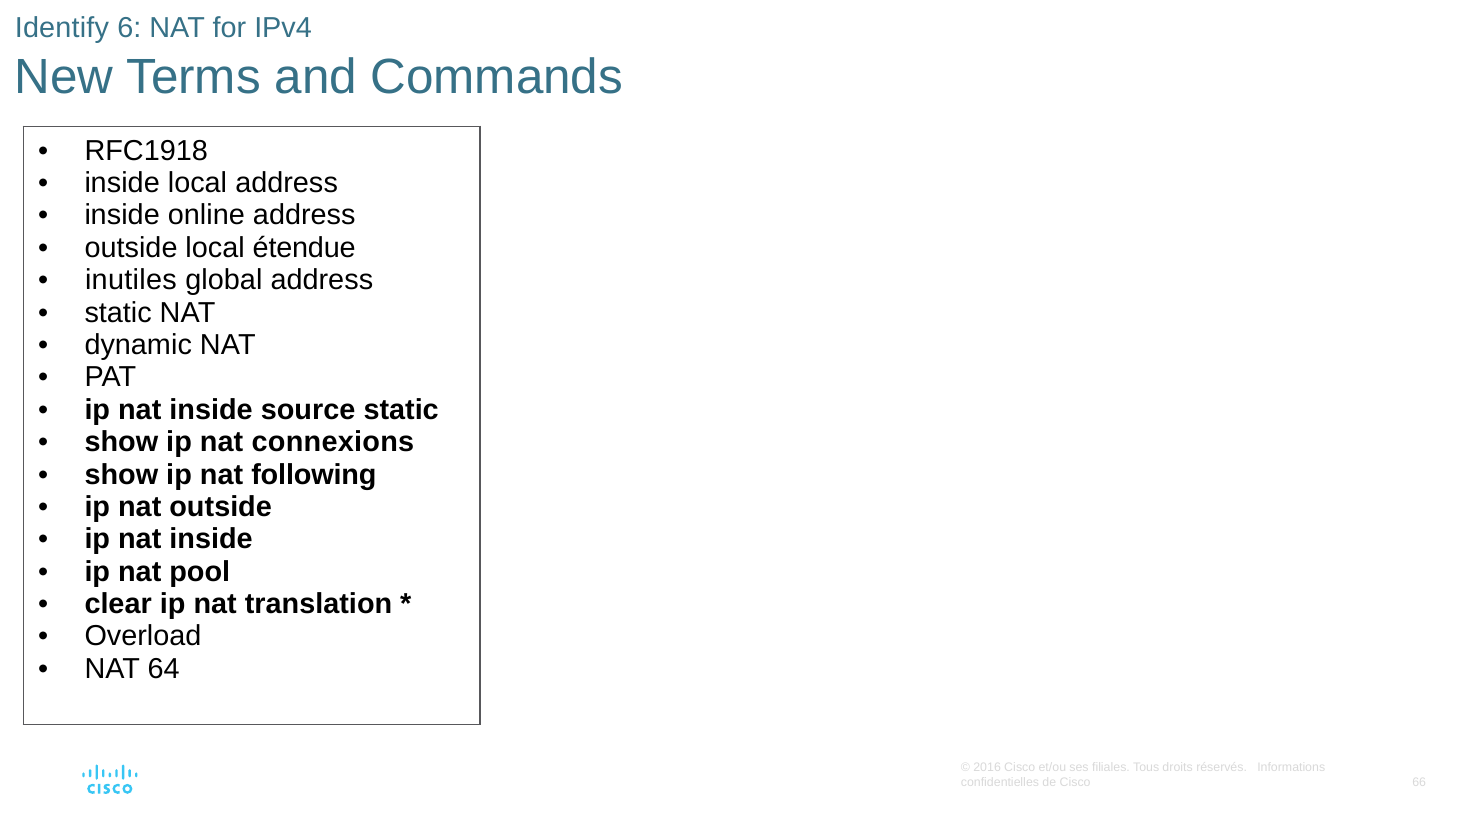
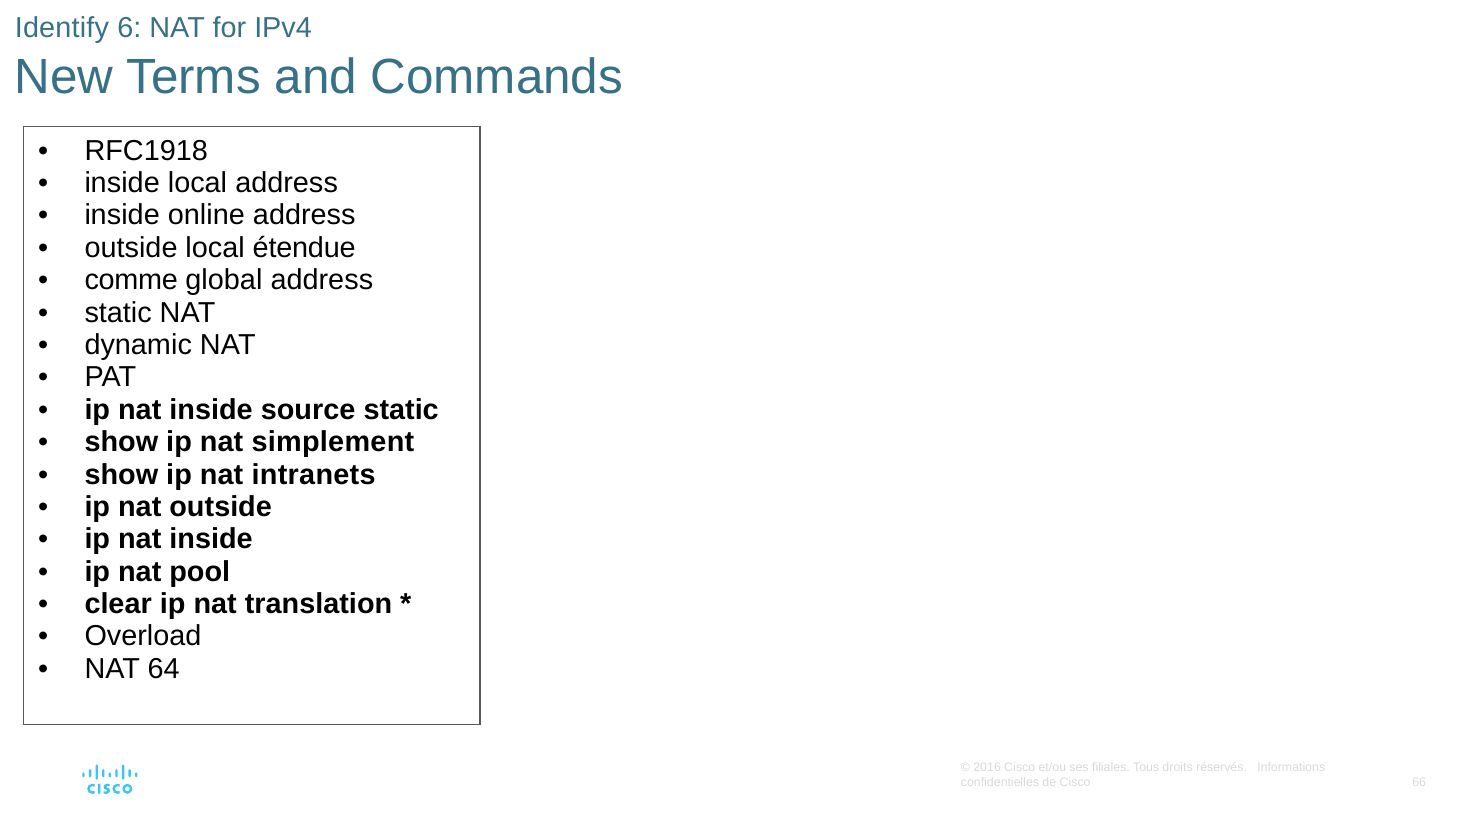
inutiles: inutiles -> comme
connexions: connexions -> simplement
following: following -> intranets
